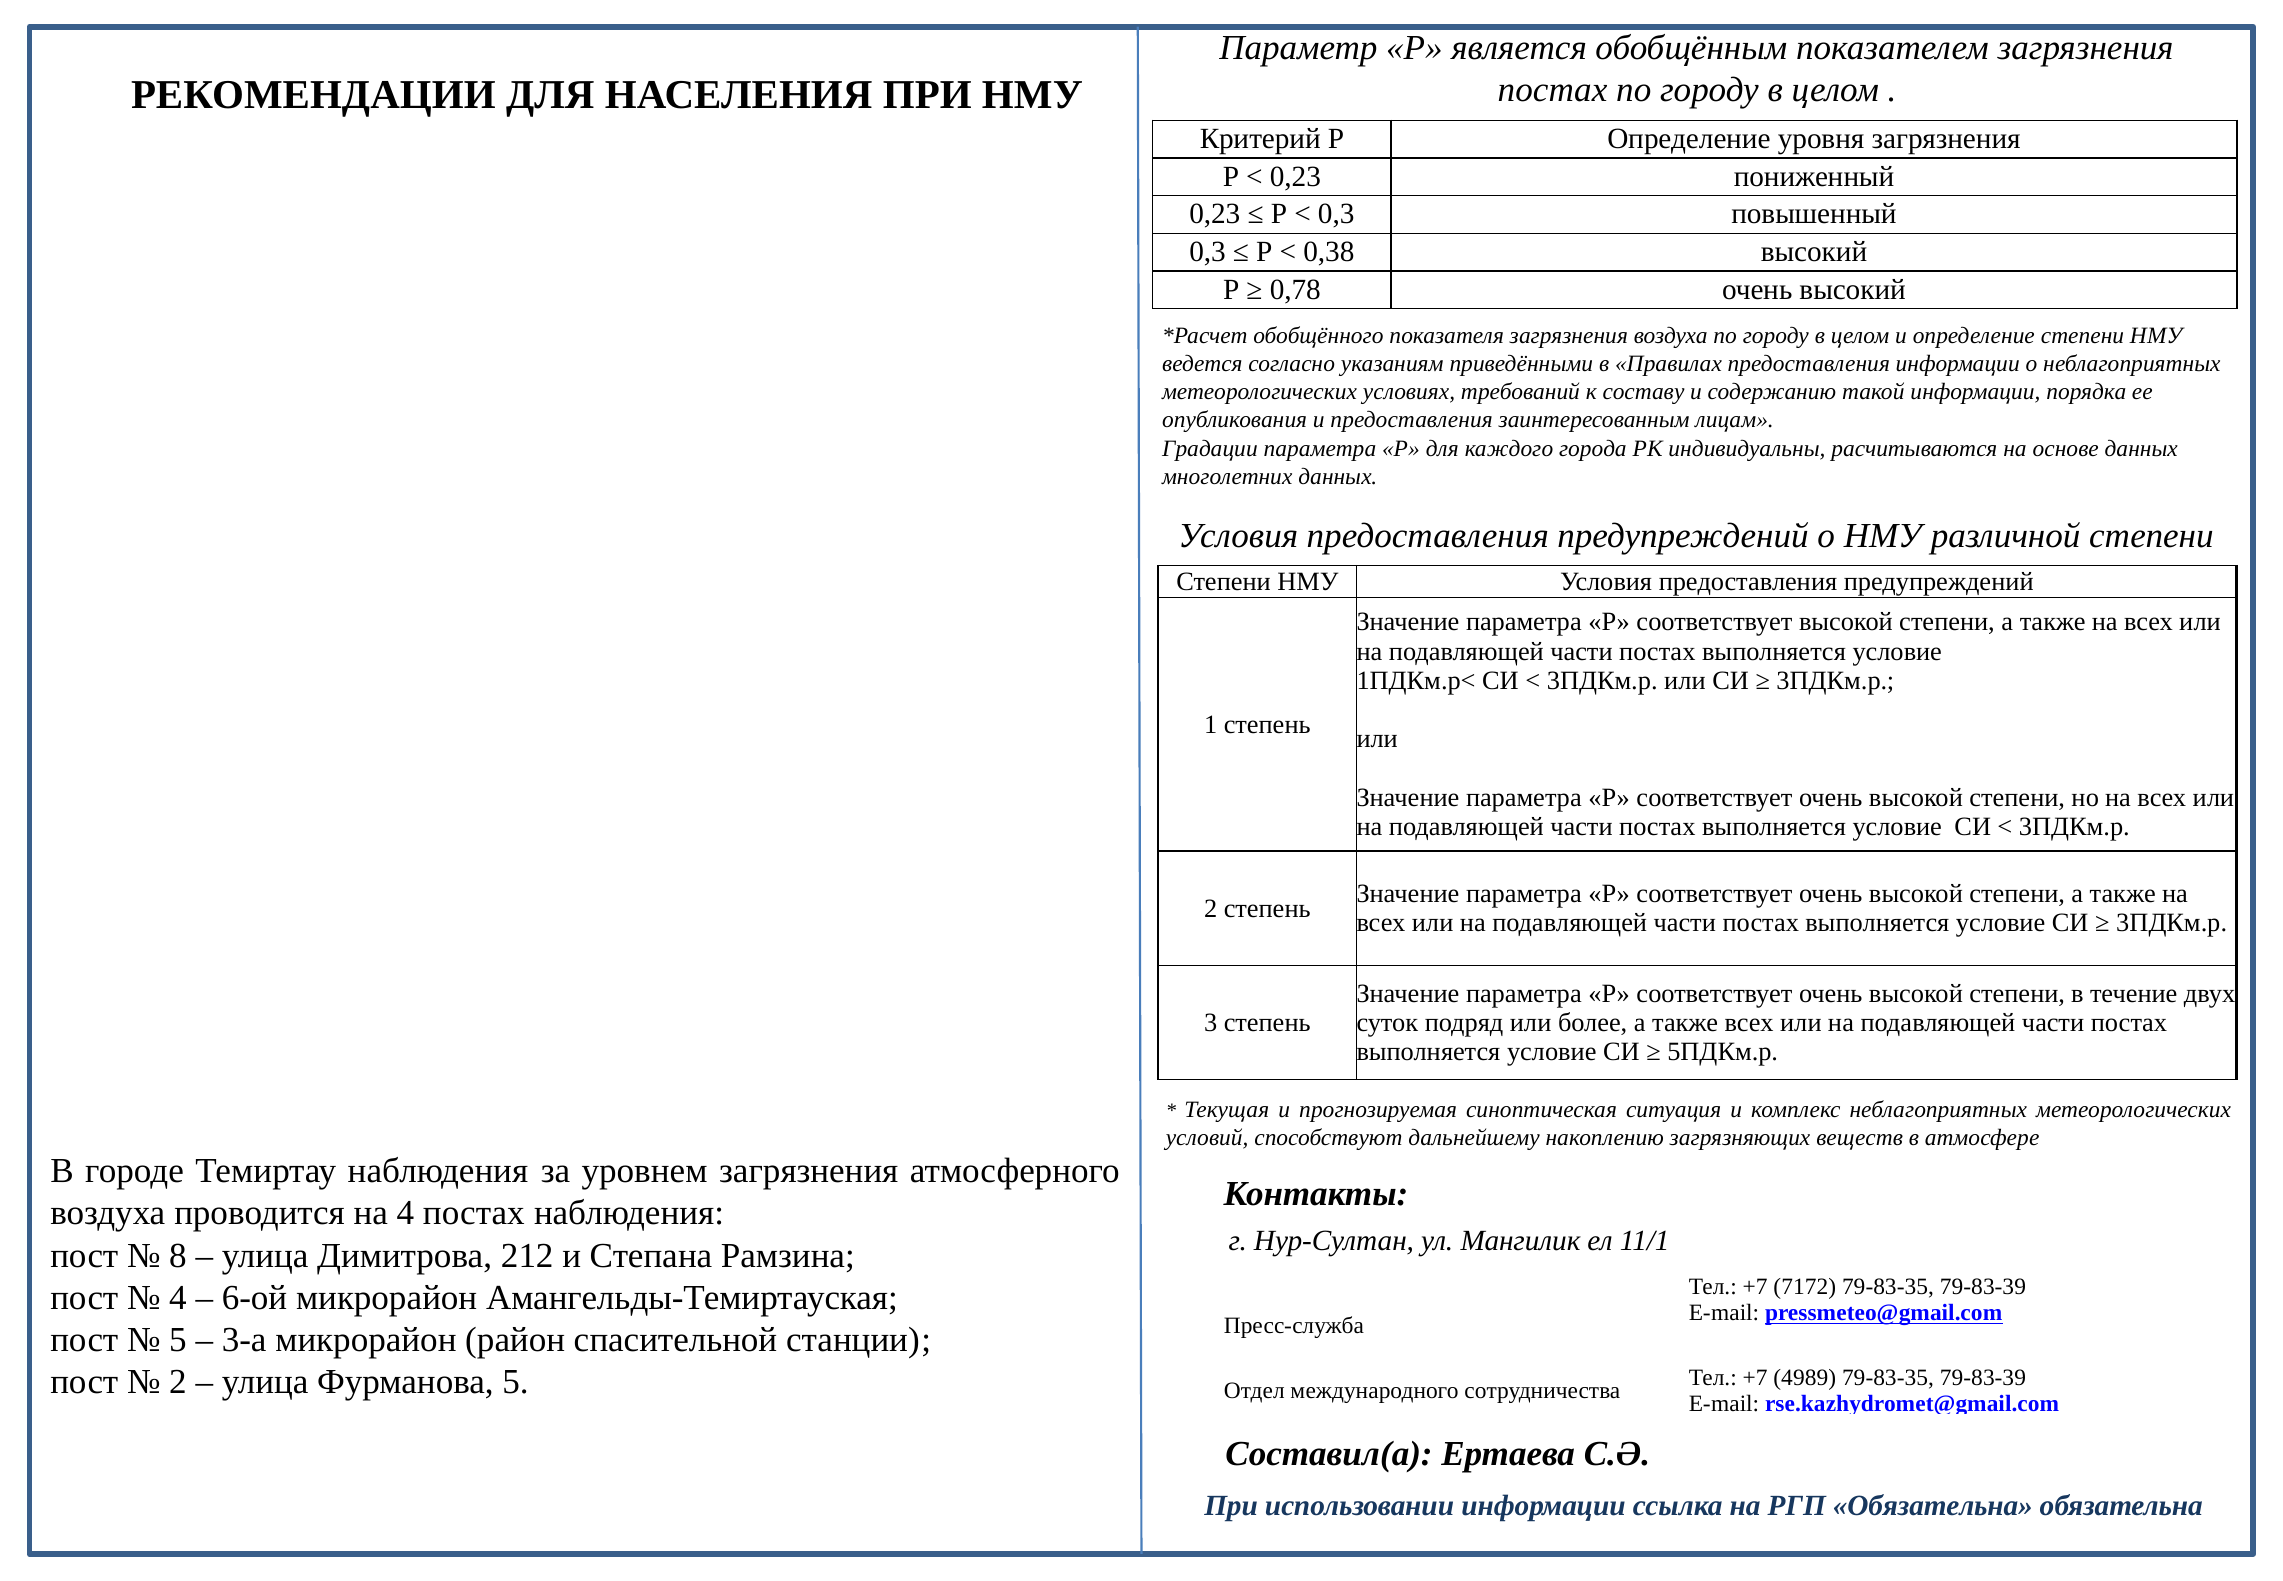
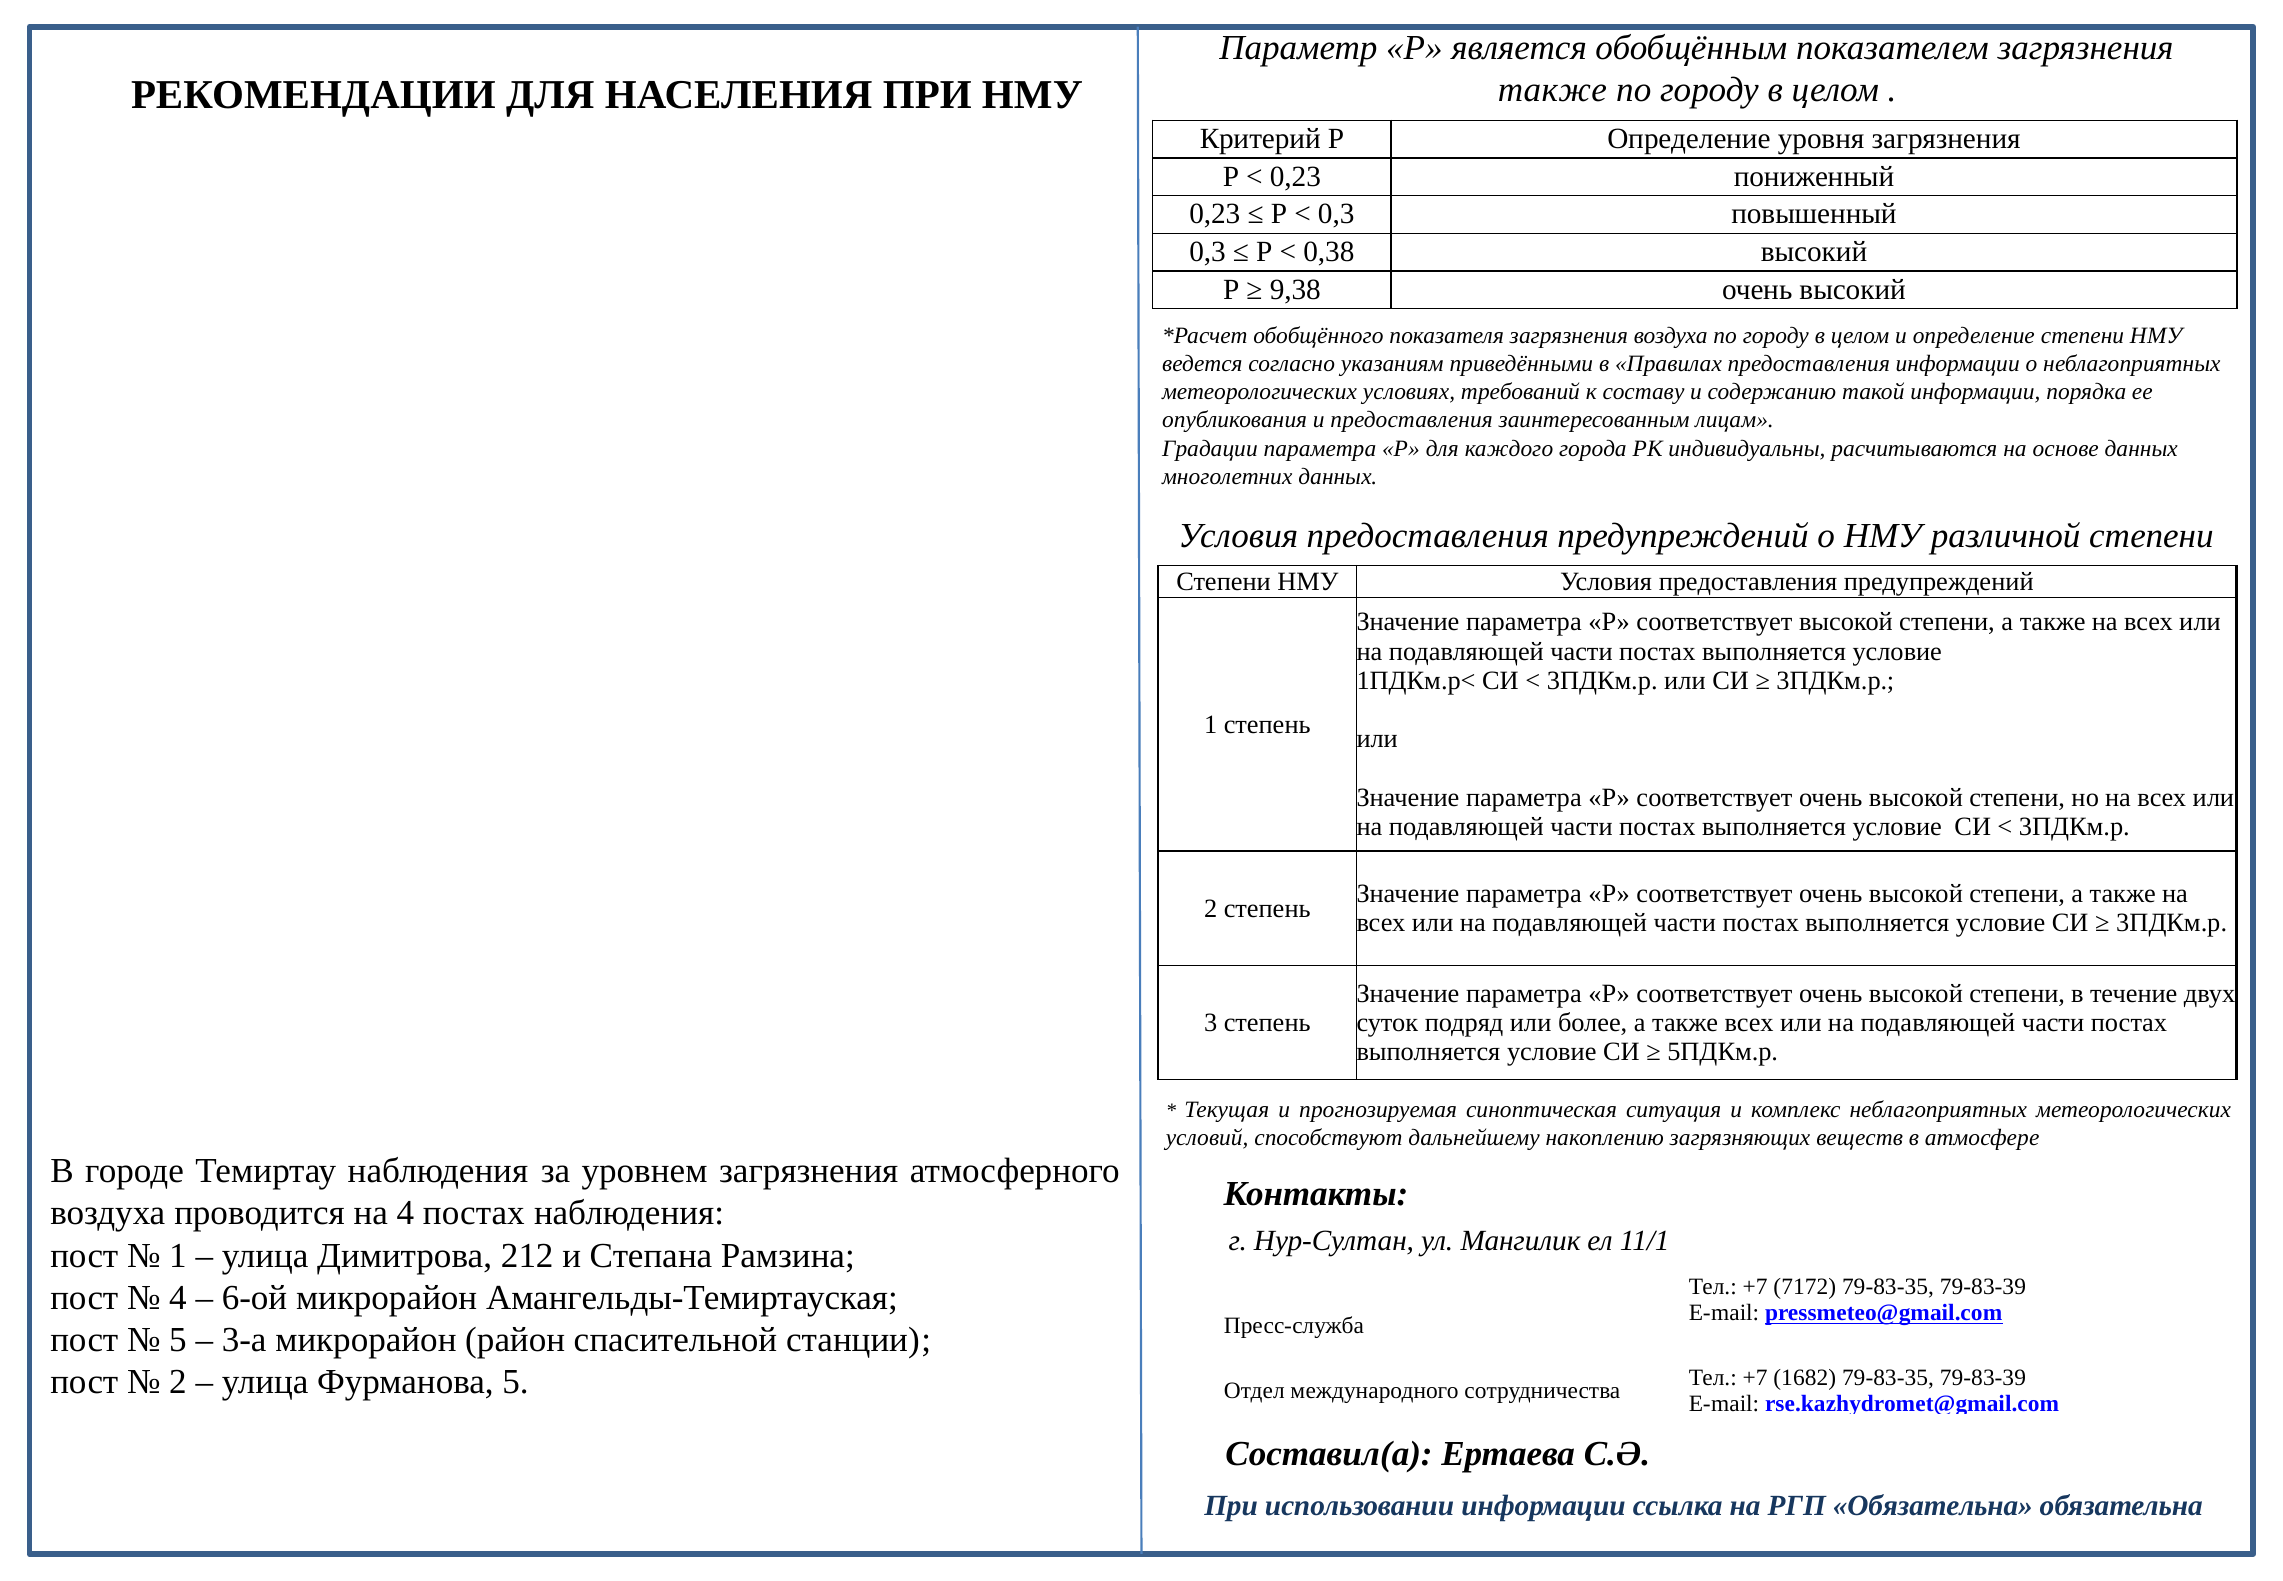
постах at (1552, 90): постах -> также
0,78: 0,78 -> 9,38
8 at (178, 1255): 8 -> 1
4989: 4989 -> 1682
